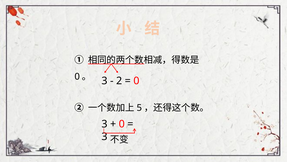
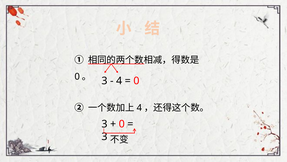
2 at (119, 81): 2 -> 4
5 at (139, 108): 5 -> 4
